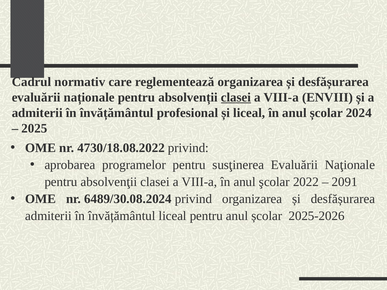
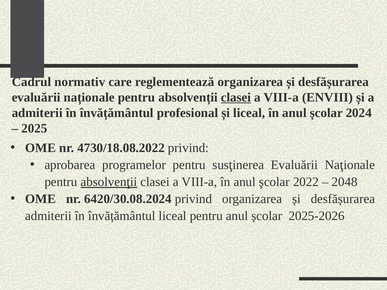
absolvenţii underline: none -> present
2091: 2091 -> 2048
6489/30.08.2024: 6489/30.08.2024 -> 6420/30.08.2024
